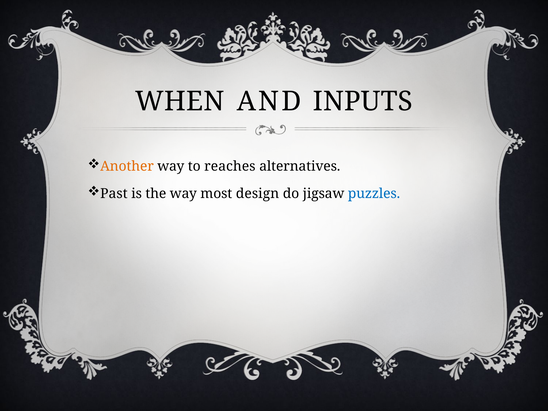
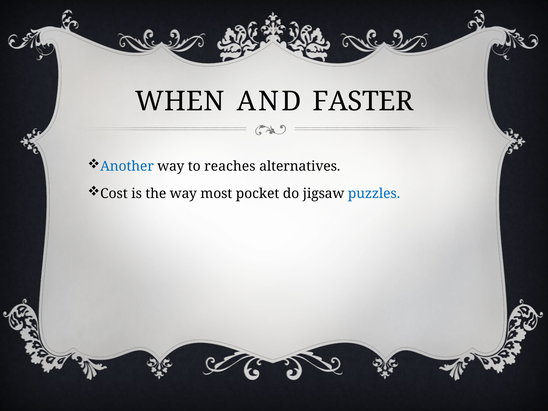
INPUTS: INPUTS -> FASTER
Another colour: orange -> blue
Past: Past -> Cost
design: design -> pocket
